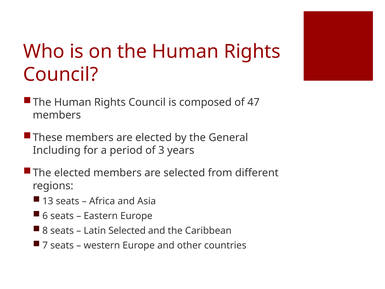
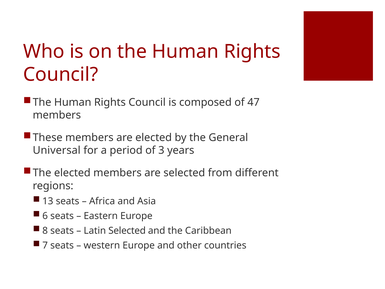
Including: Including -> Universal
